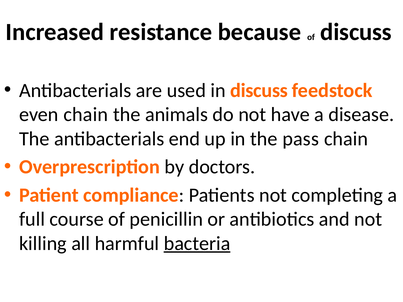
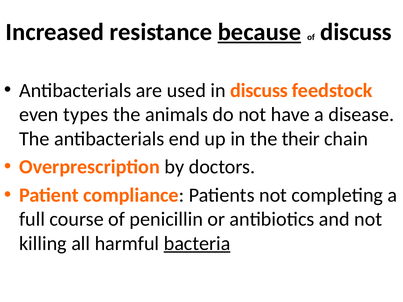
because underline: none -> present
even chain: chain -> types
pass: pass -> their
